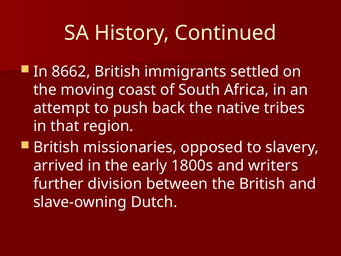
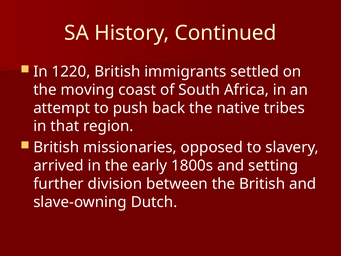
8662: 8662 -> 1220
writers: writers -> setting
